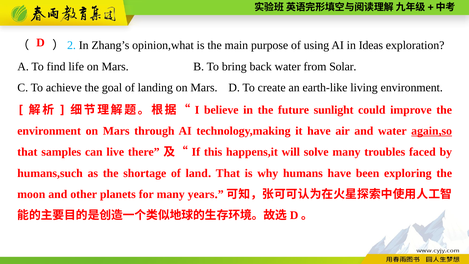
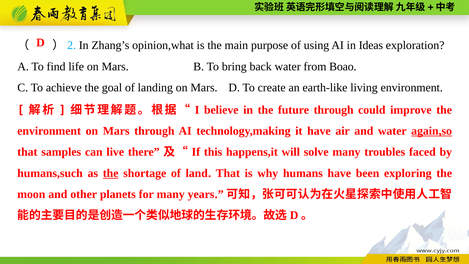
Solar: Solar -> Boao
future sunlight: sunlight -> through
the at (111, 173) underline: none -> present
